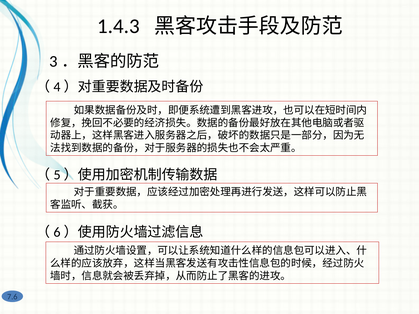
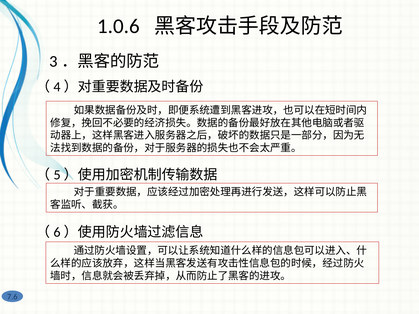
1.4.3: 1.4.3 -> 1.0.6
